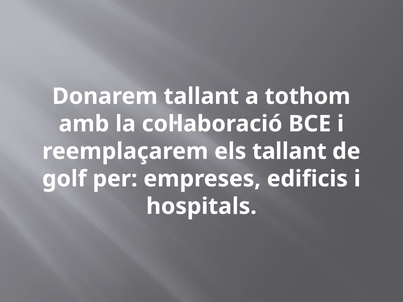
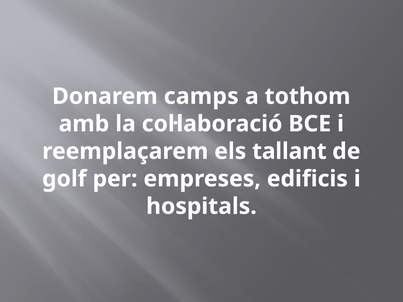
Donarem tallant: tallant -> camps
